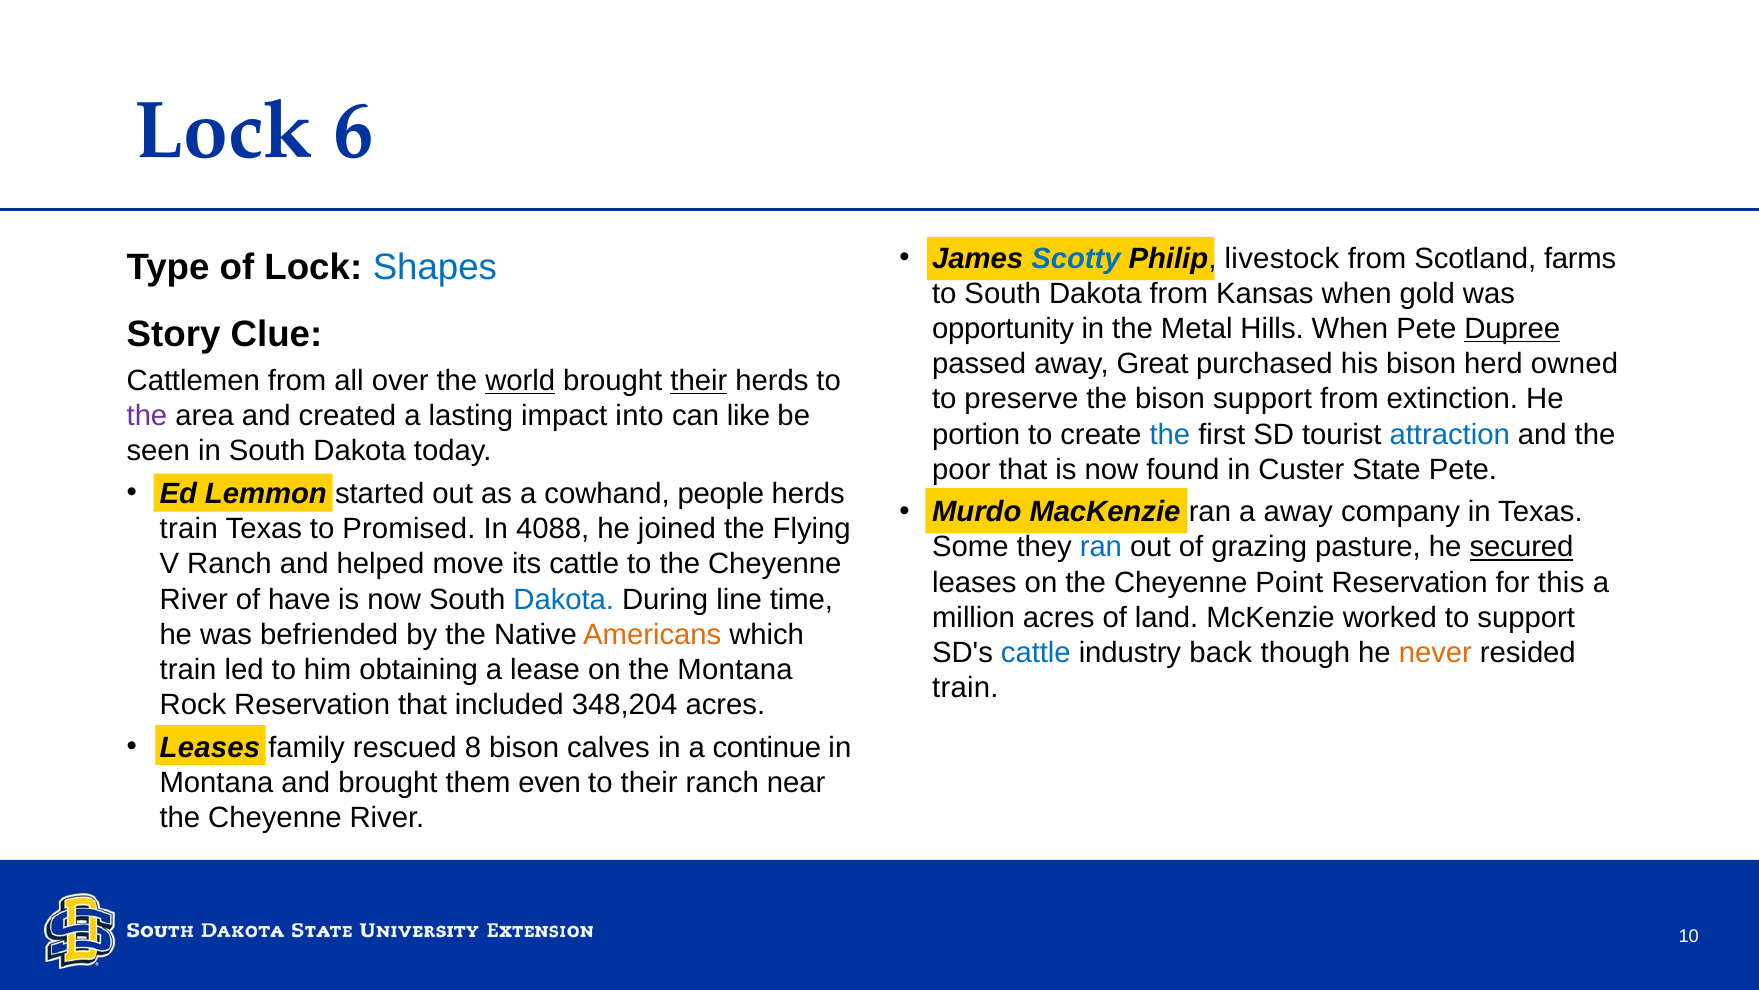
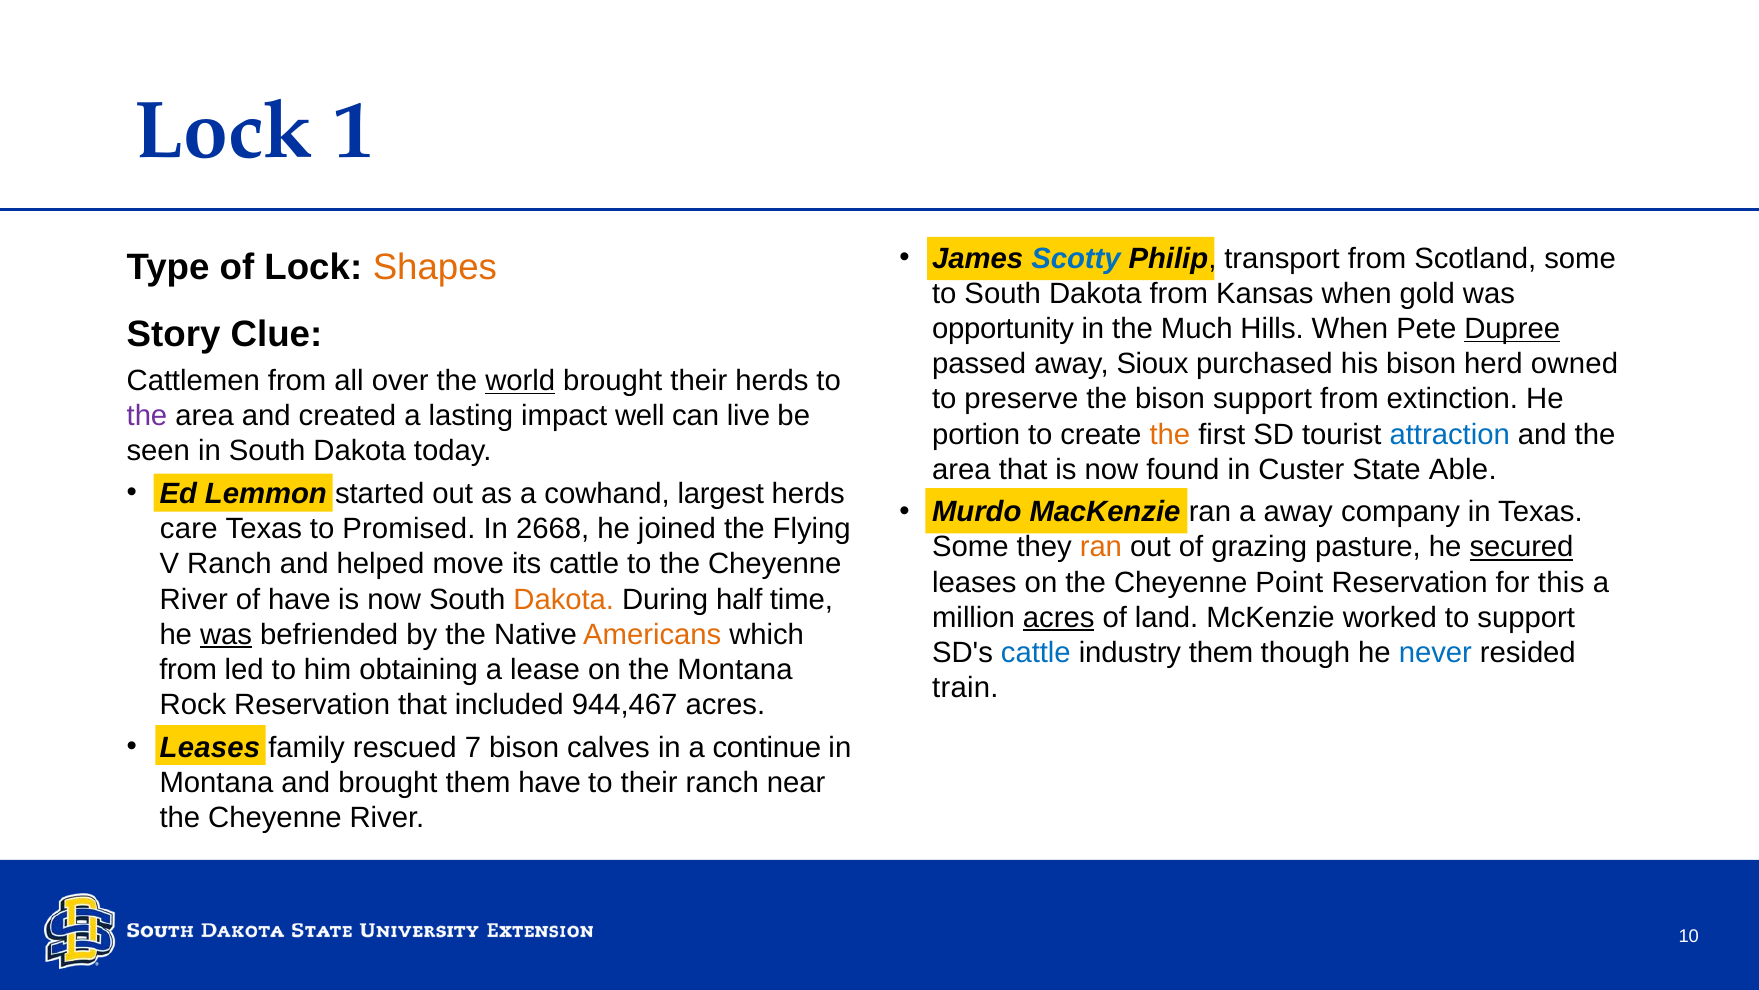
Lock 6: 6 -> 1
livestock: livestock -> transport
Scotland farms: farms -> some
Shapes colour: blue -> orange
Metal: Metal -> Much
Great: Great -> Sioux
their at (699, 381) underline: present -> none
into: into -> well
like: like -> live
the at (1170, 434) colour: blue -> orange
poor at (961, 469): poor -> area
State Pete: Pete -> Able
people: people -> largest
train at (189, 529): train -> care
4088: 4088 -> 2668
ran at (1101, 547) colour: blue -> orange
Dakota at (564, 599) colour: blue -> orange
line: line -> half
acres at (1059, 617) underline: none -> present
was at (226, 634) underline: none -> present
industry back: back -> them
never colour: orange -> blue
train at (188, 669): train -> from
348,204: 348,204 -> 944,467
8: 8 -> 7
them even: even -> have
